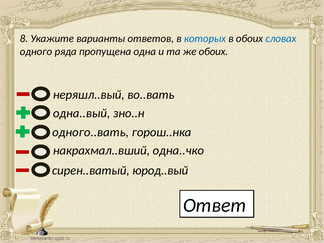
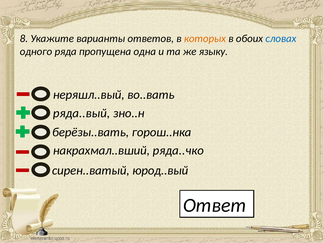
которых colour: blue -> orange
же обоих: обоих -> языку
одна..вый: одна..вый -> ряда..вый
одного..вать: одного..вать -> берёзы..вать
одна..чко: одна..чко -> ряда..чко
